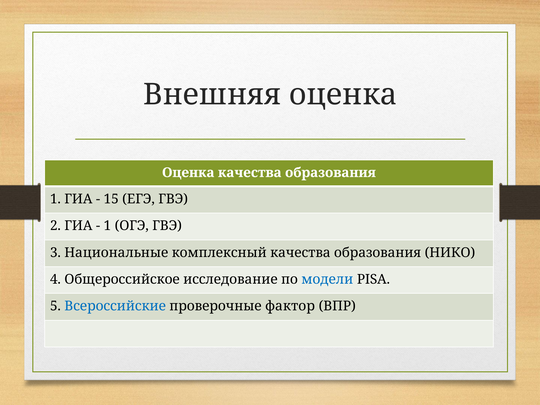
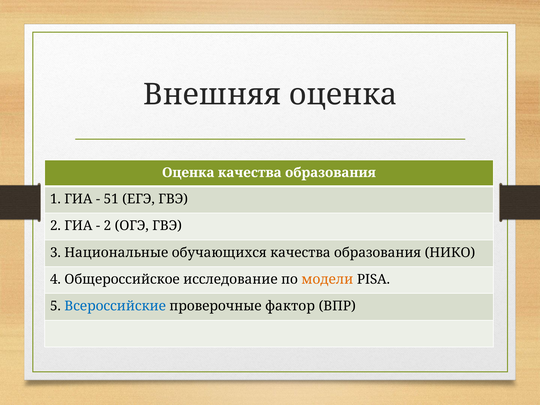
15: 15 -> 51
1 at (107, 226): 1 -> 2
комплексный: комплексный -> обучающихся
модели colour: blue -> orange
